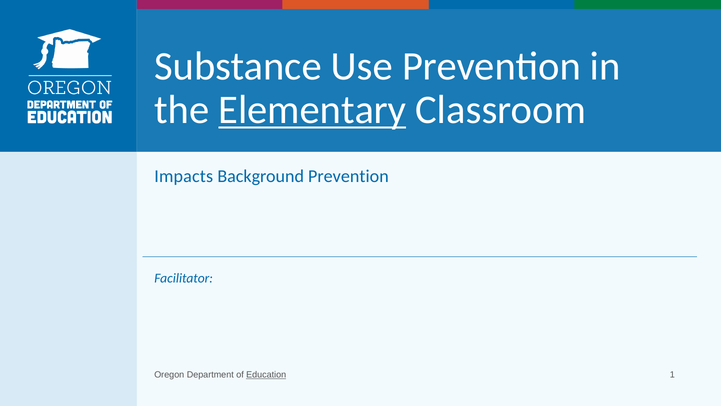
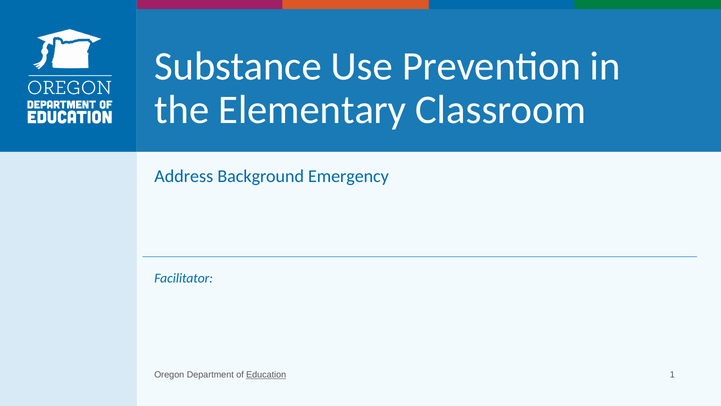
Elementary underline: present -> none
Impacts: Impacts -> Address
Background Prevention: Prevention -> Emergency
